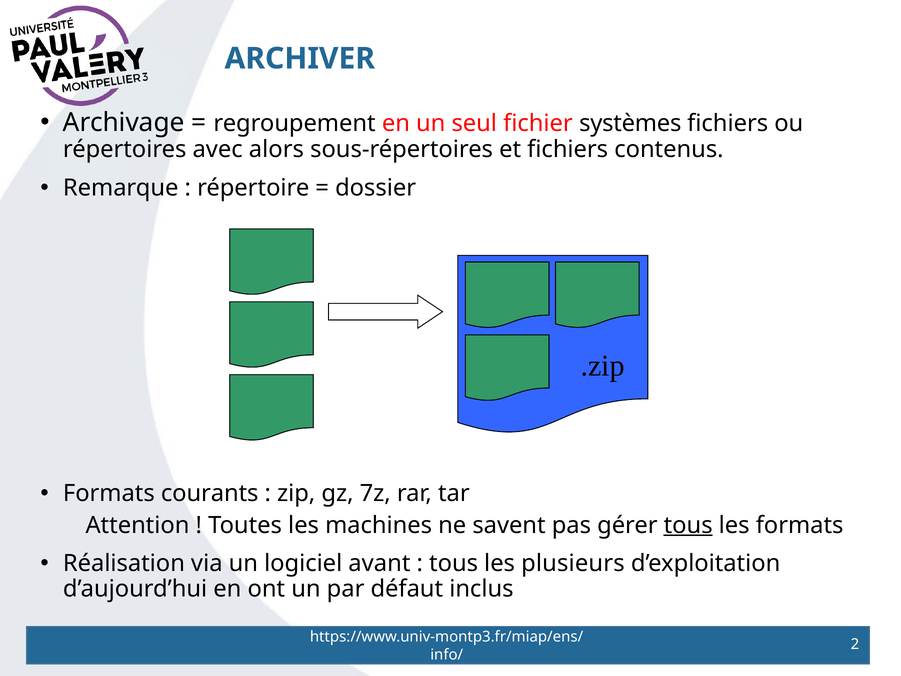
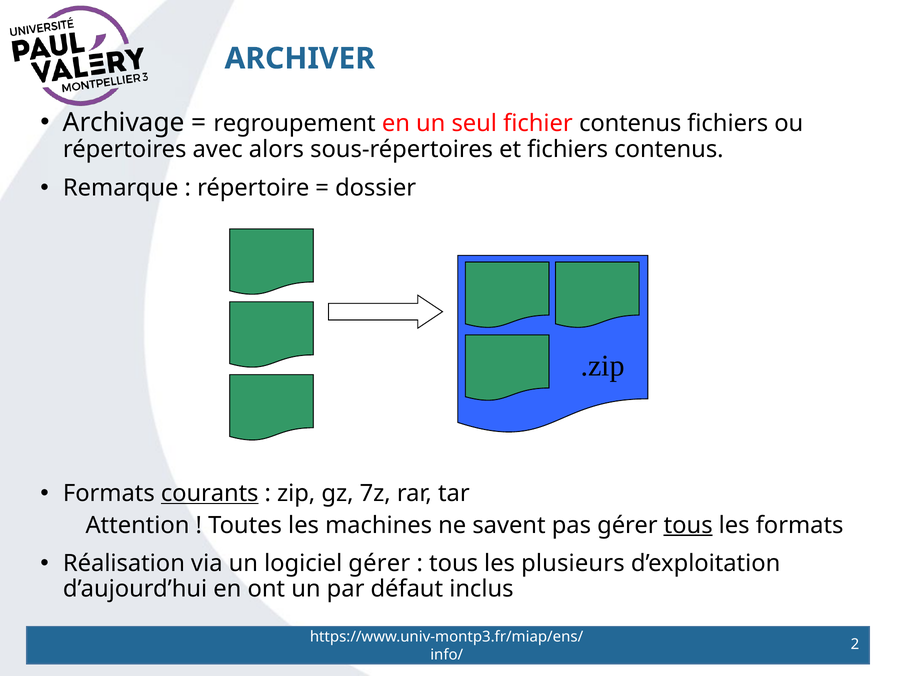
fichier systèmes: systèmes -> contenus
courants underline: none -> present
logiciel avant: avant -> gérer
